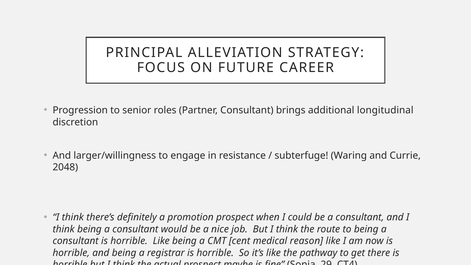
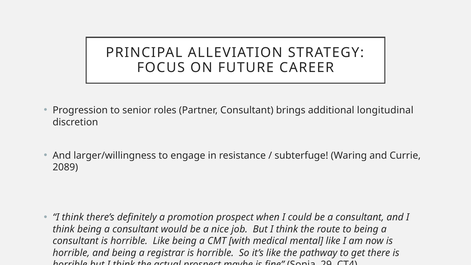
2048: 2048 -> 2089
cent: cent -> with
reason: reason -> mental
